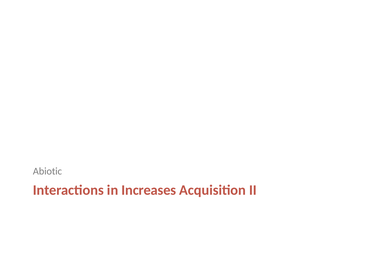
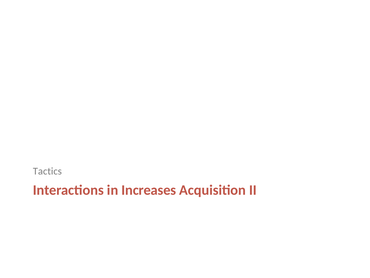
Abiotic: Abiotic -> Tactics
